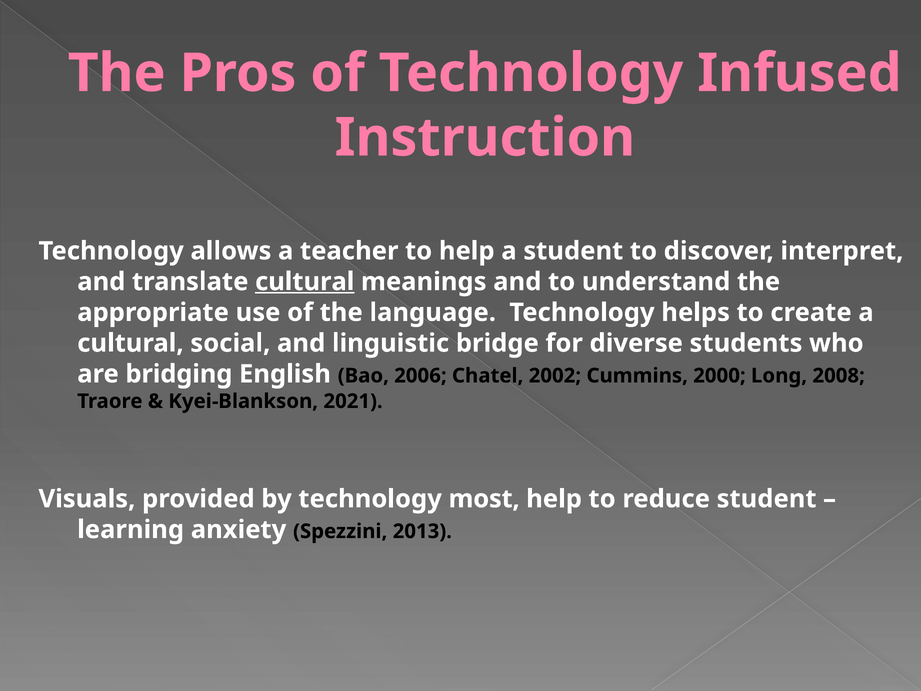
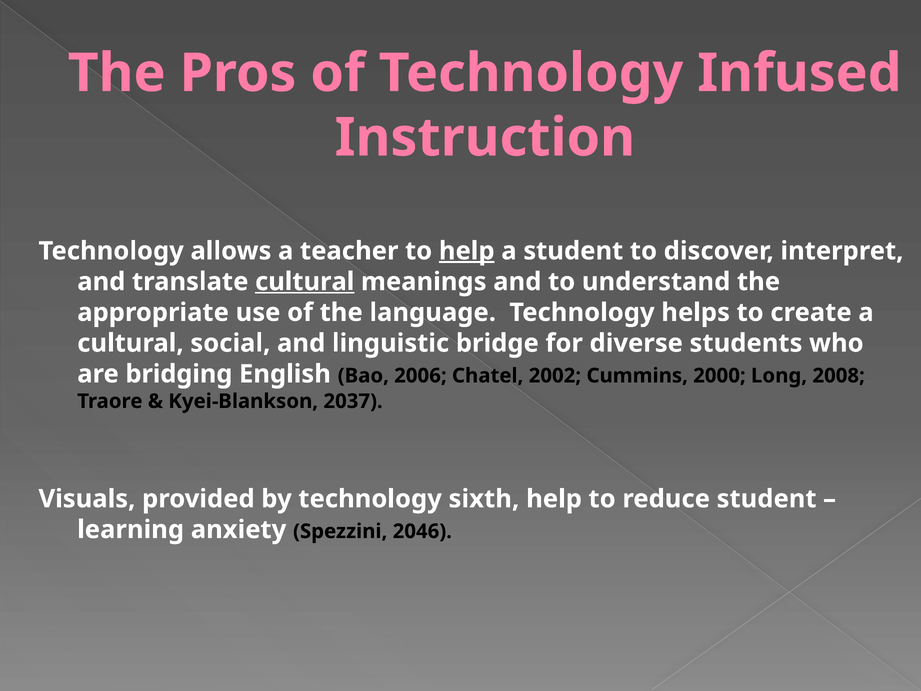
help at (467, 251) underline: none -> present
2021: 2021 -> 2037
most: most -> sixth
2013: 2013 -> 2046
